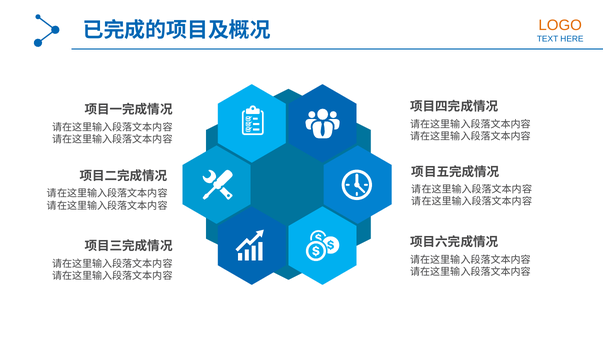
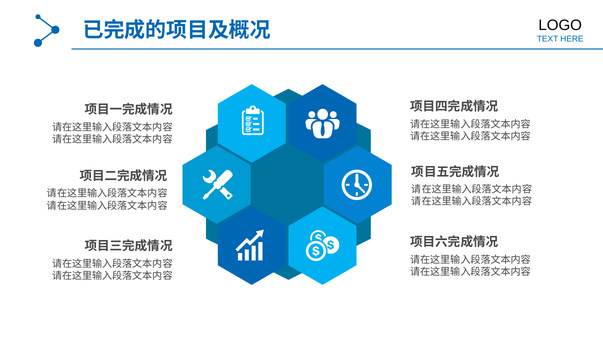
LOGO colour: orange -> black
